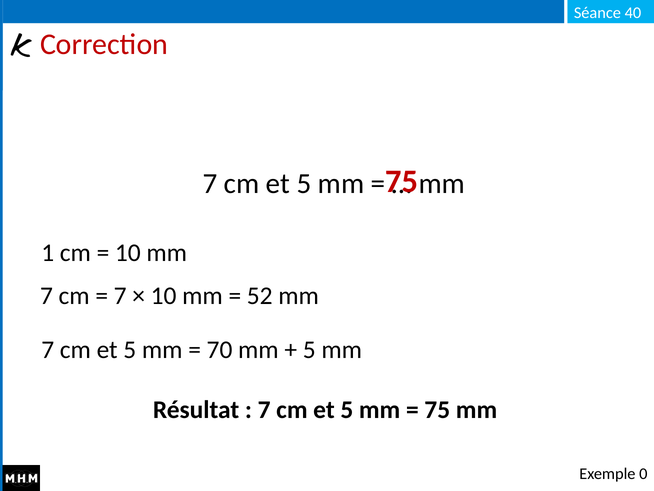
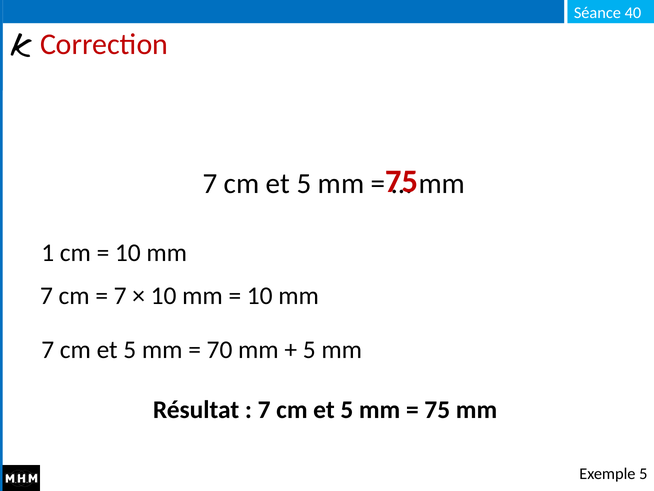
52 at (260, 295): 52 -> 10
Exemple 0: 0 -> 5
